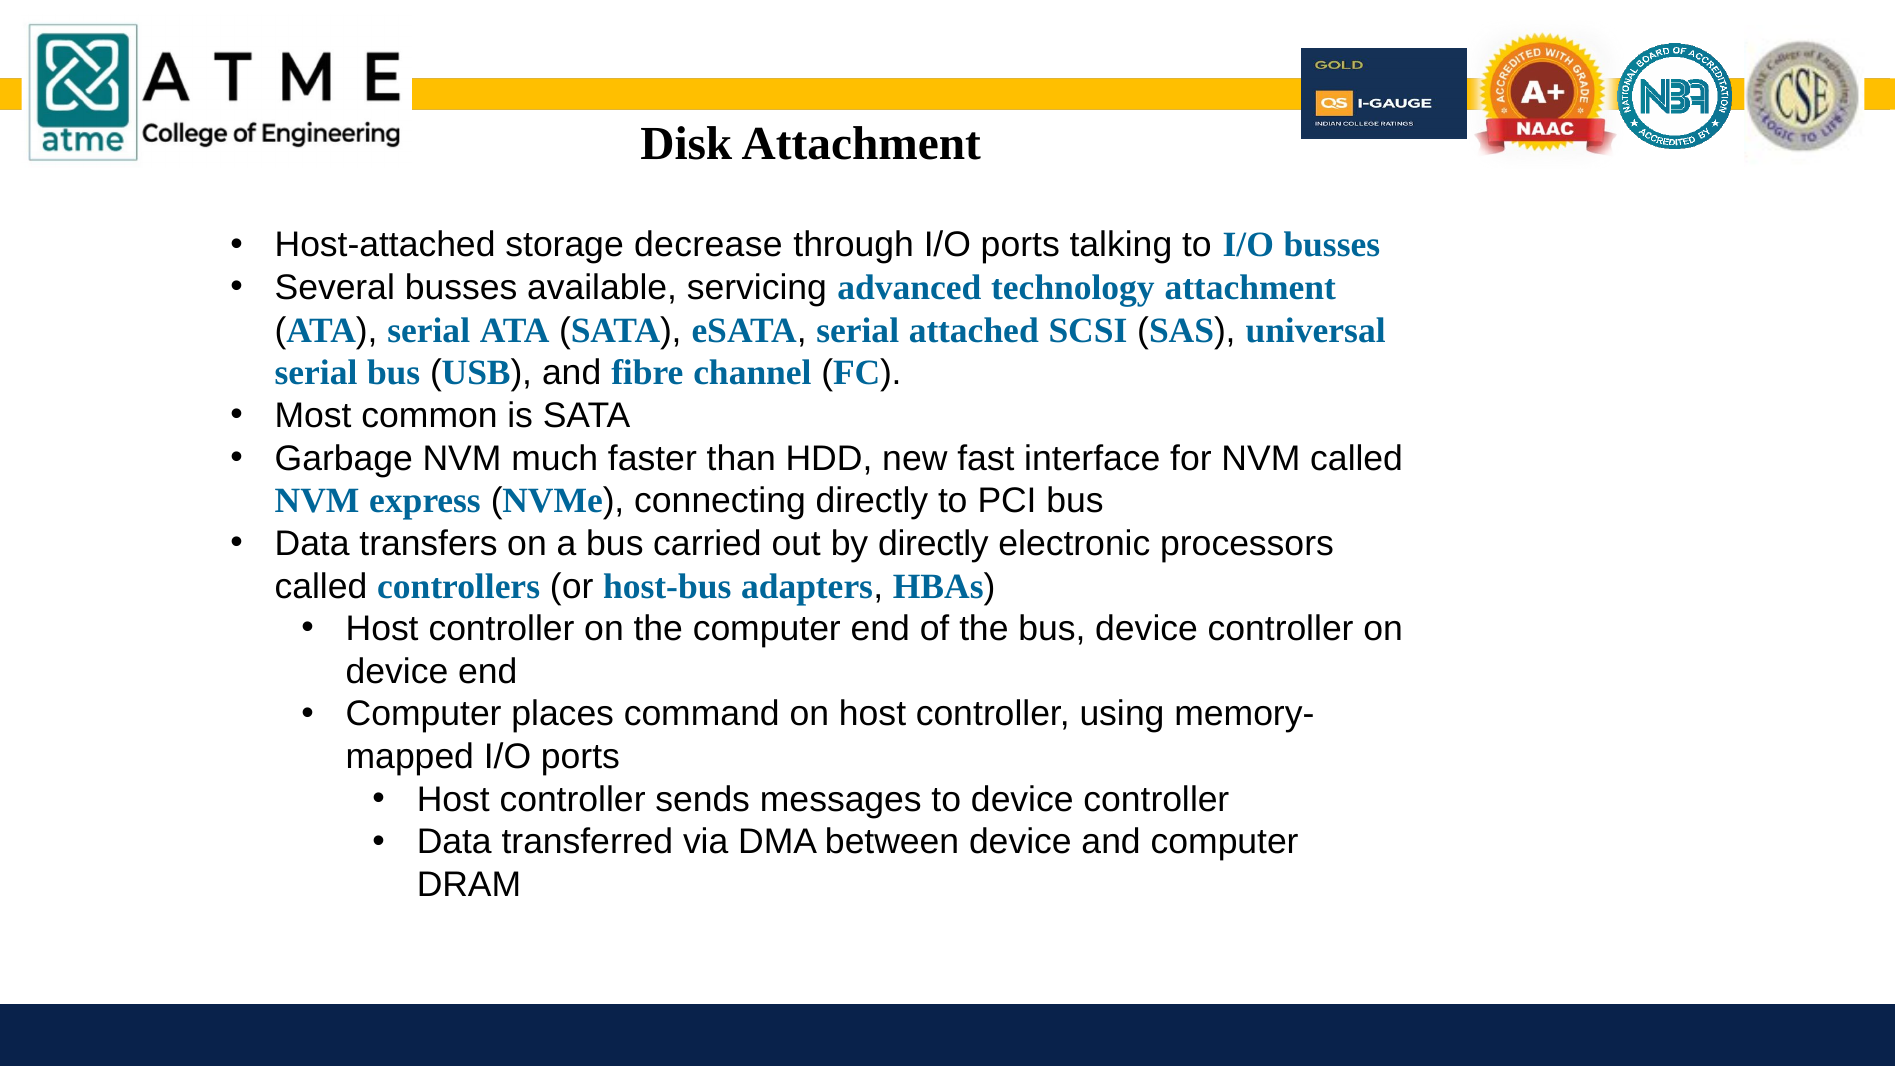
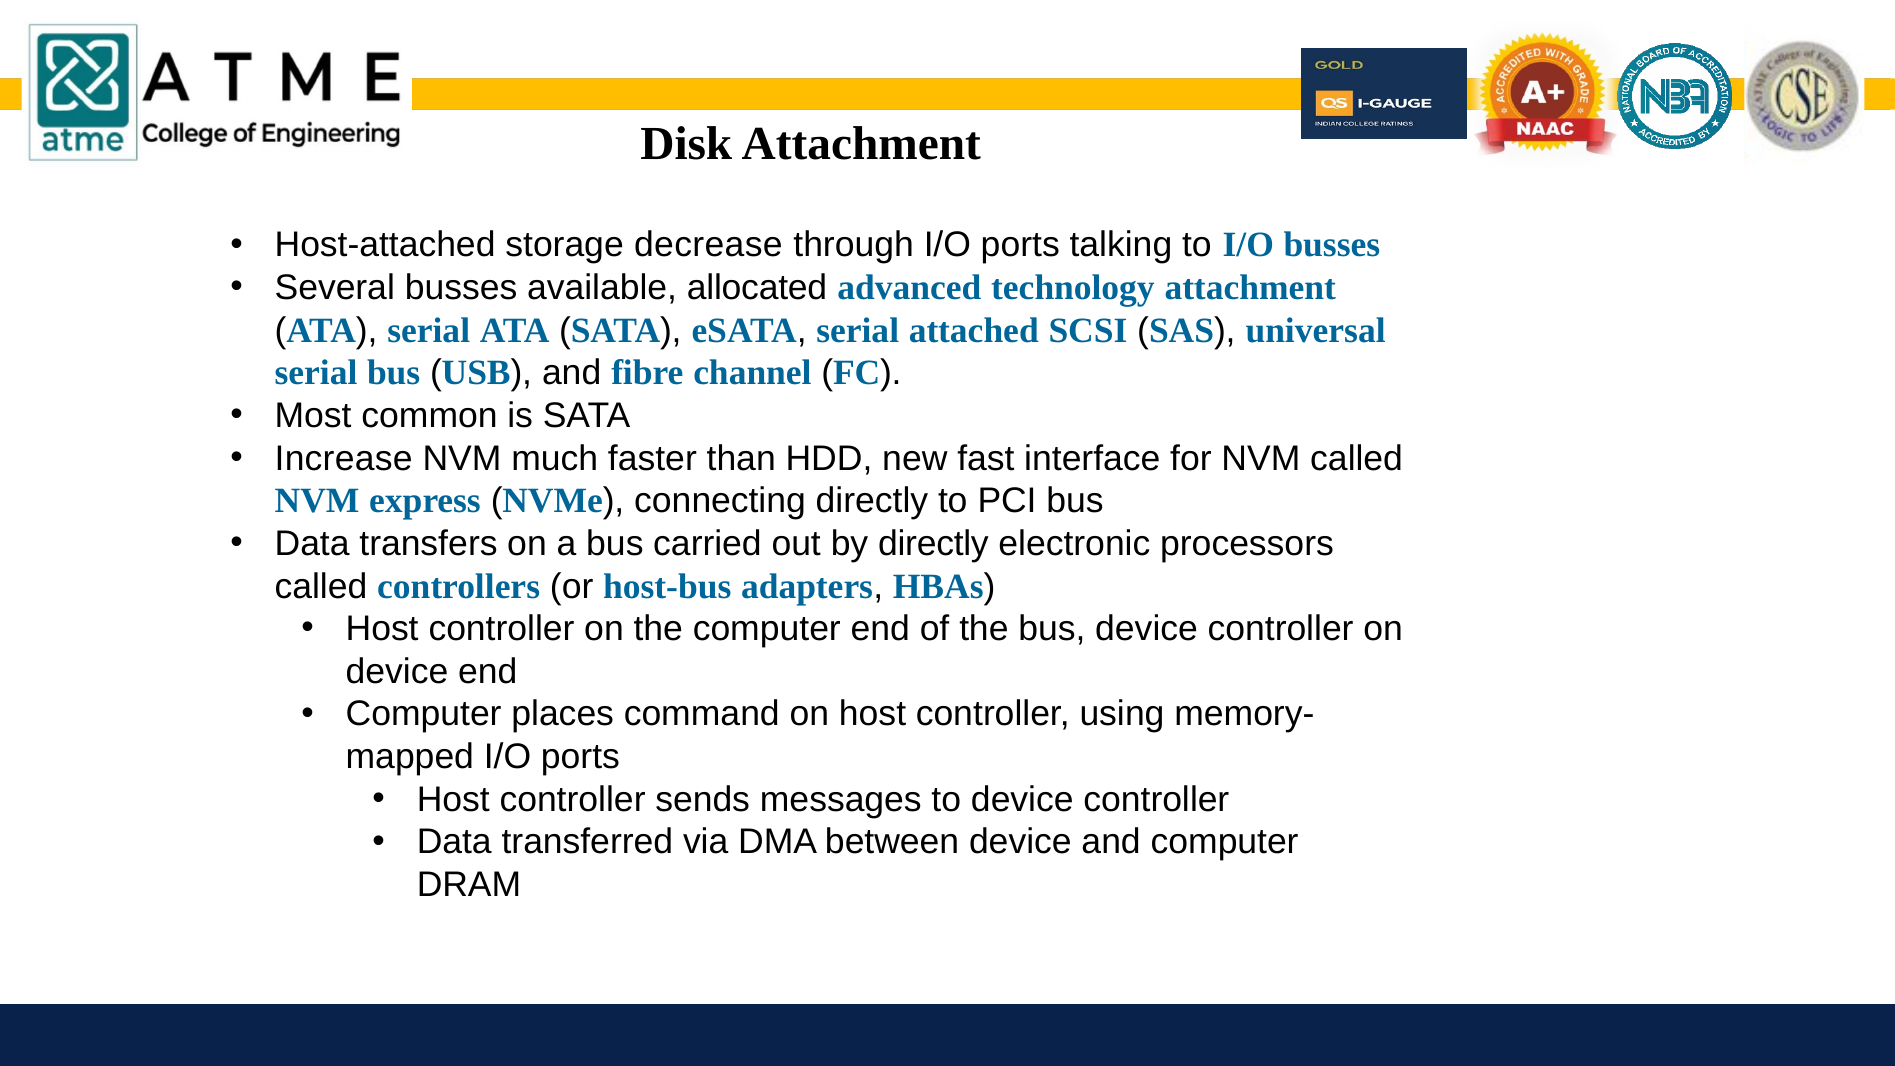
servicing: servicing -> allocated
Garbage: Garbage -> Increase
